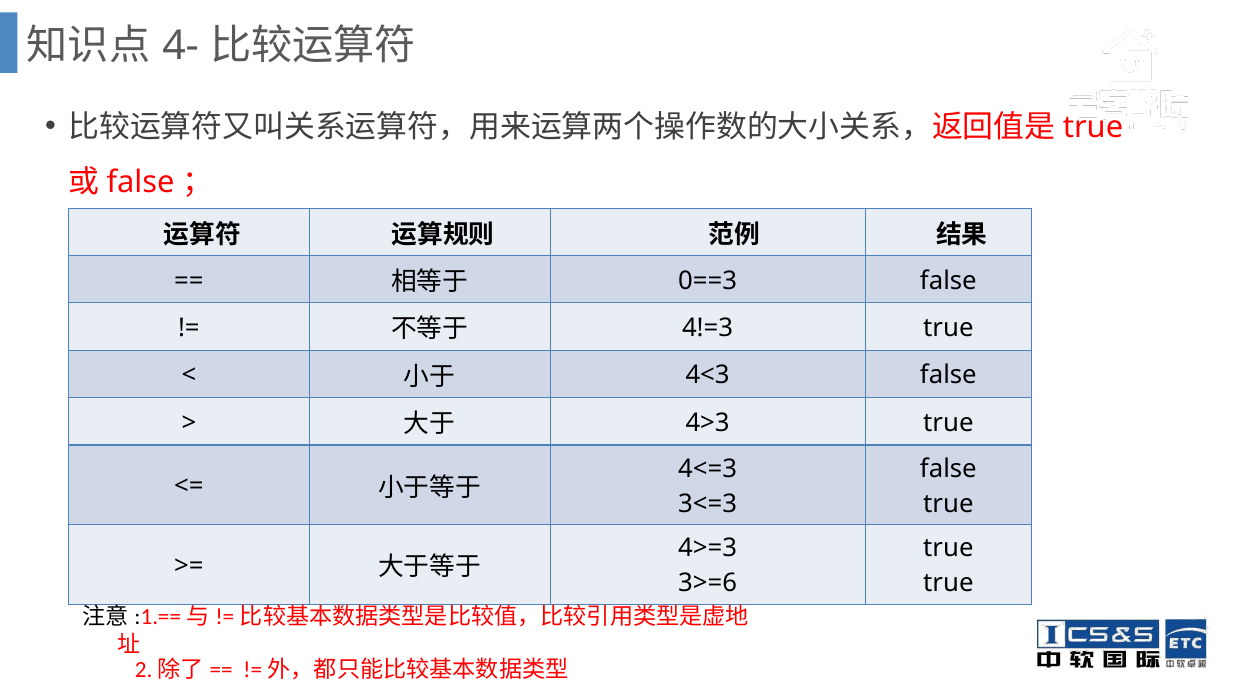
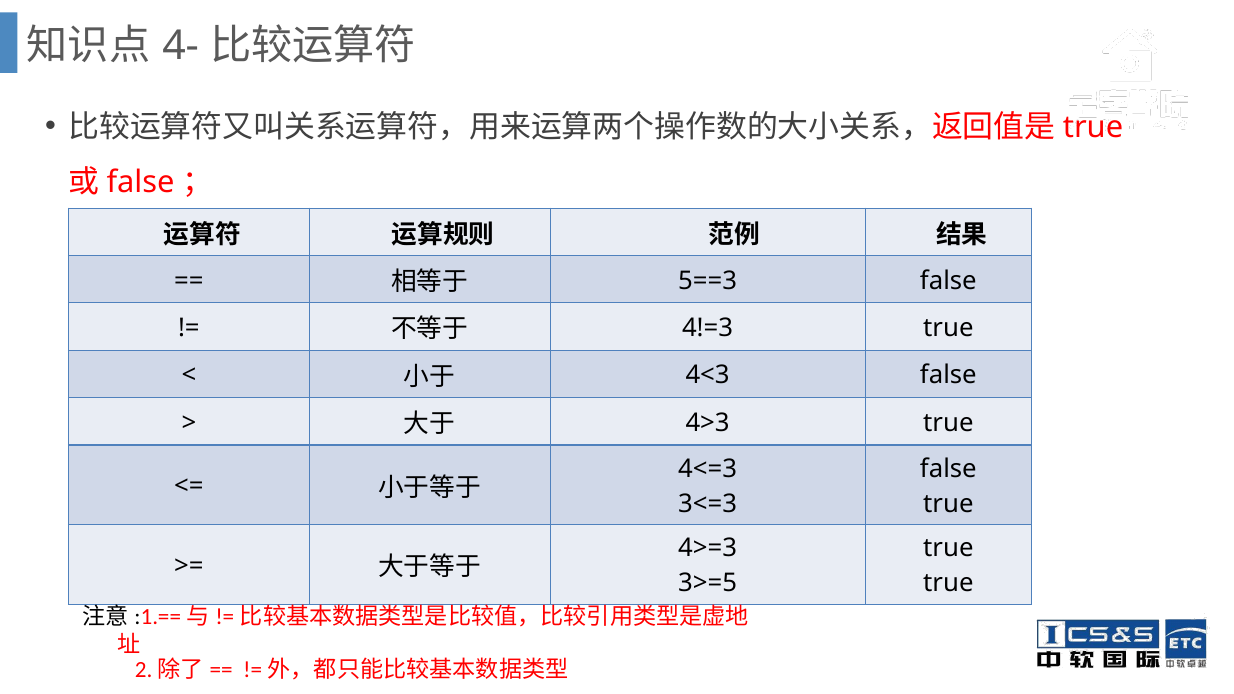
0==3: 0==3 -> 5==3
3>=6: 3>=6 -> 3>=5
